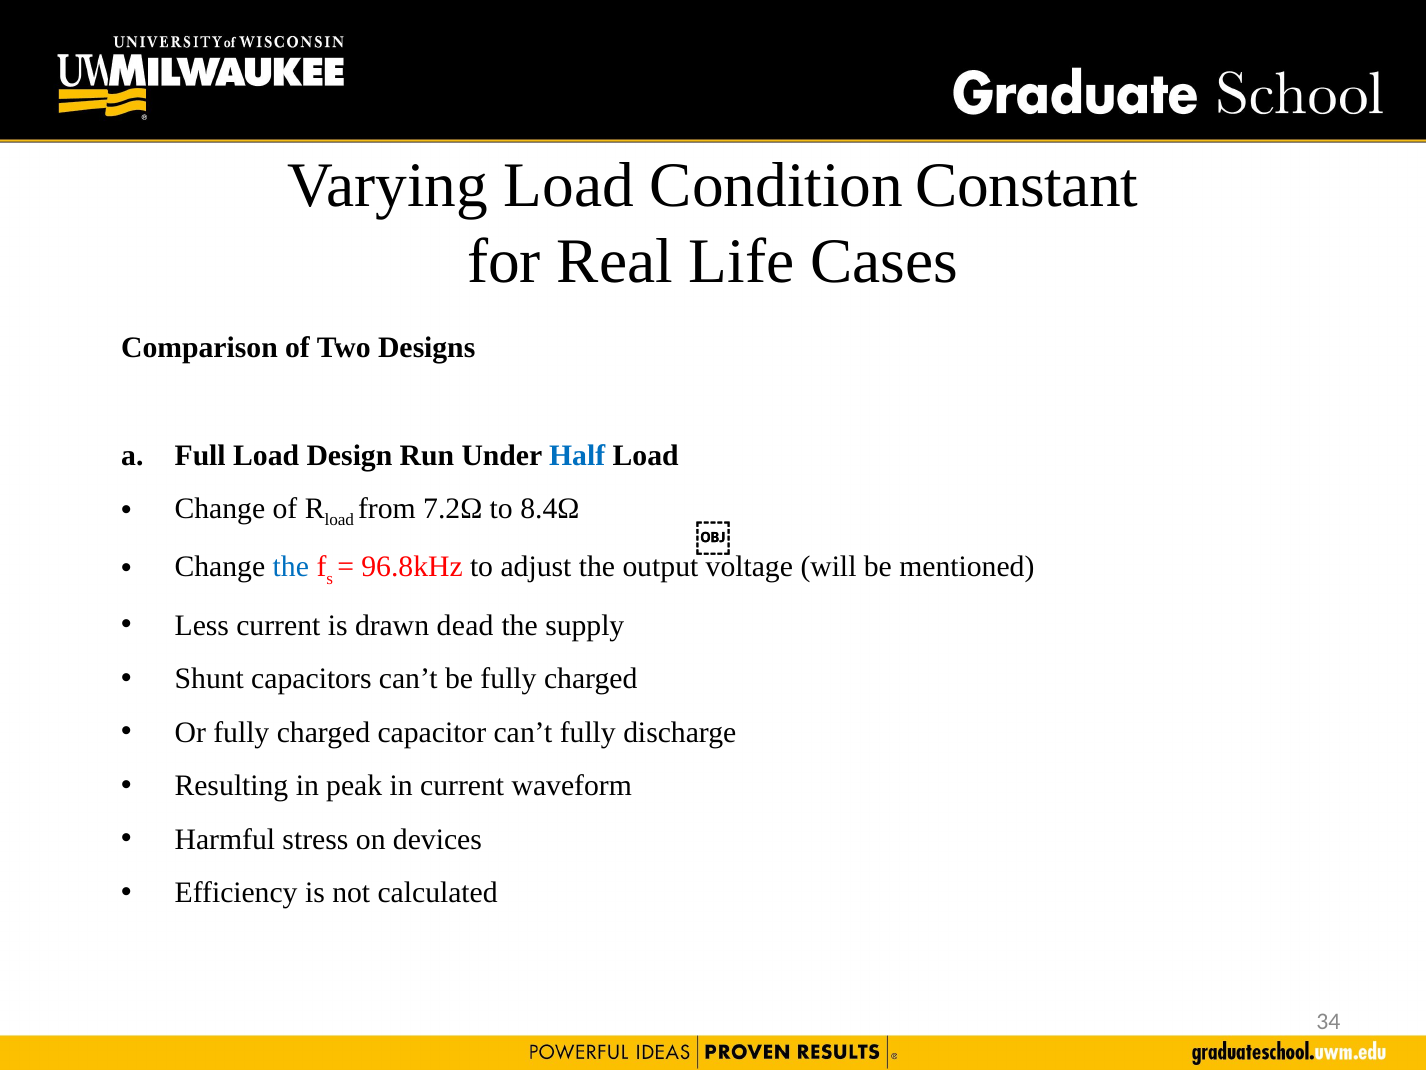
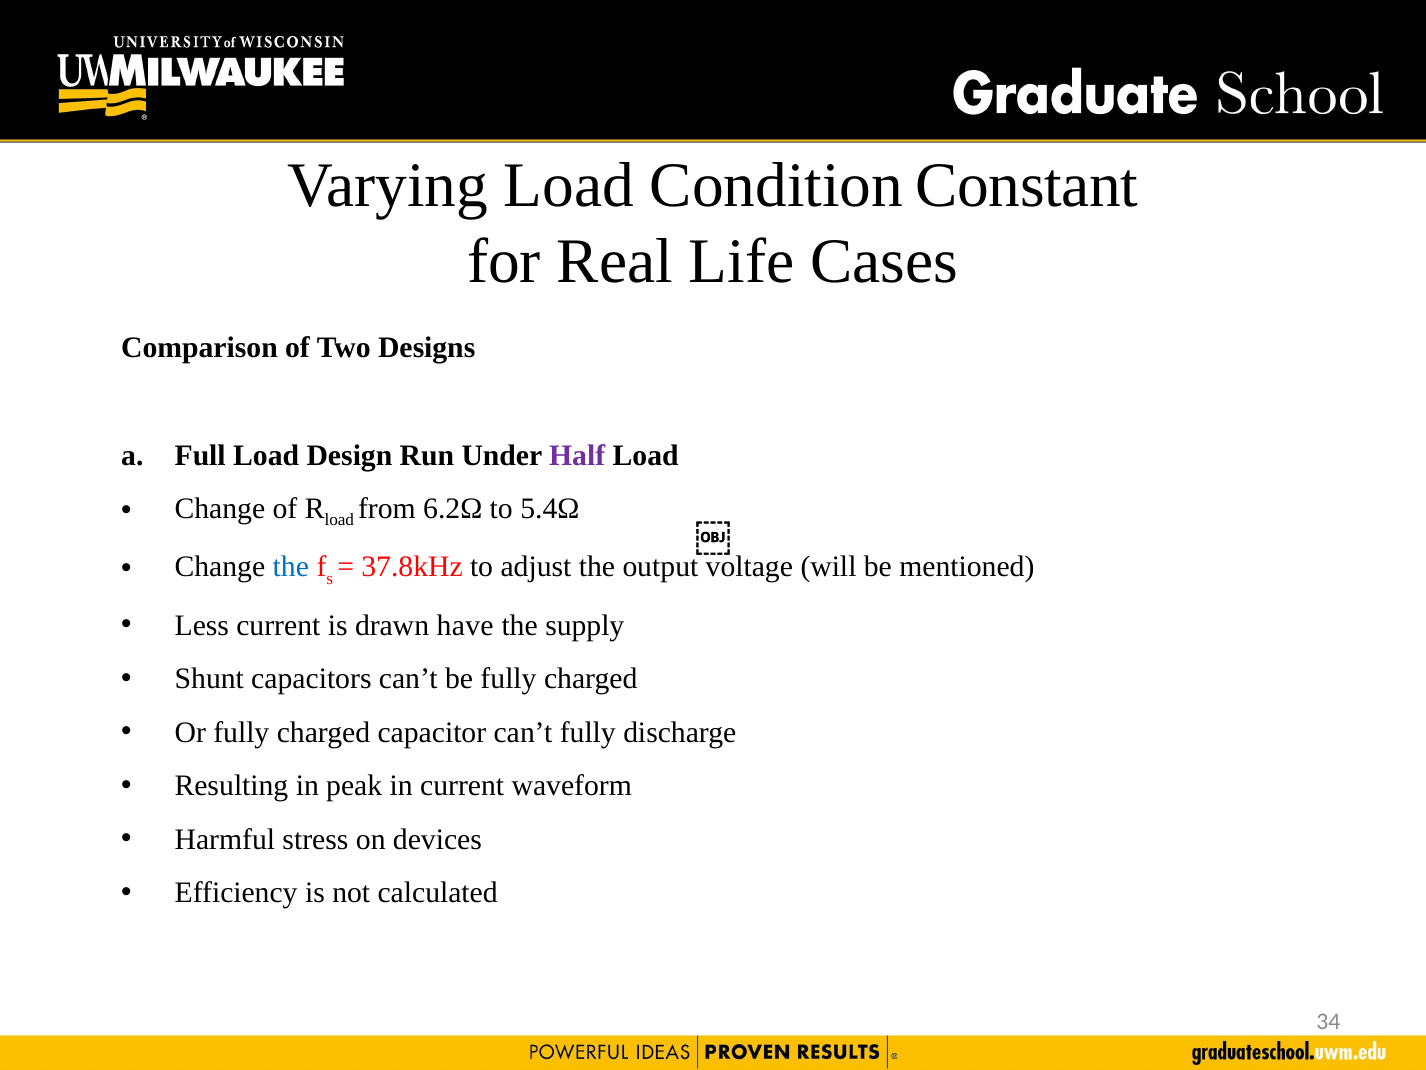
Half colour: blue -> purple
7.2Ω: 7.2Ω -> 6.2Ω
8.4Ω: 8.4Ω -> 5.4Ω
96.8kHz: 96.8kHz -> 37.8kHz
dead: dead -> have
